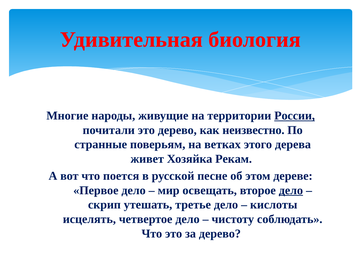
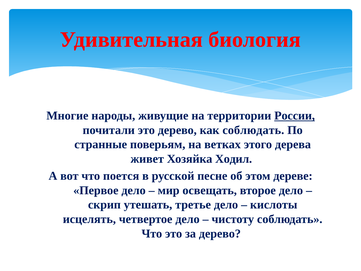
как неизвестно: неизвестно -> соблюдать
Рекам: Рекам -> Ходил
дело at (291, 190) underline: present -> none
